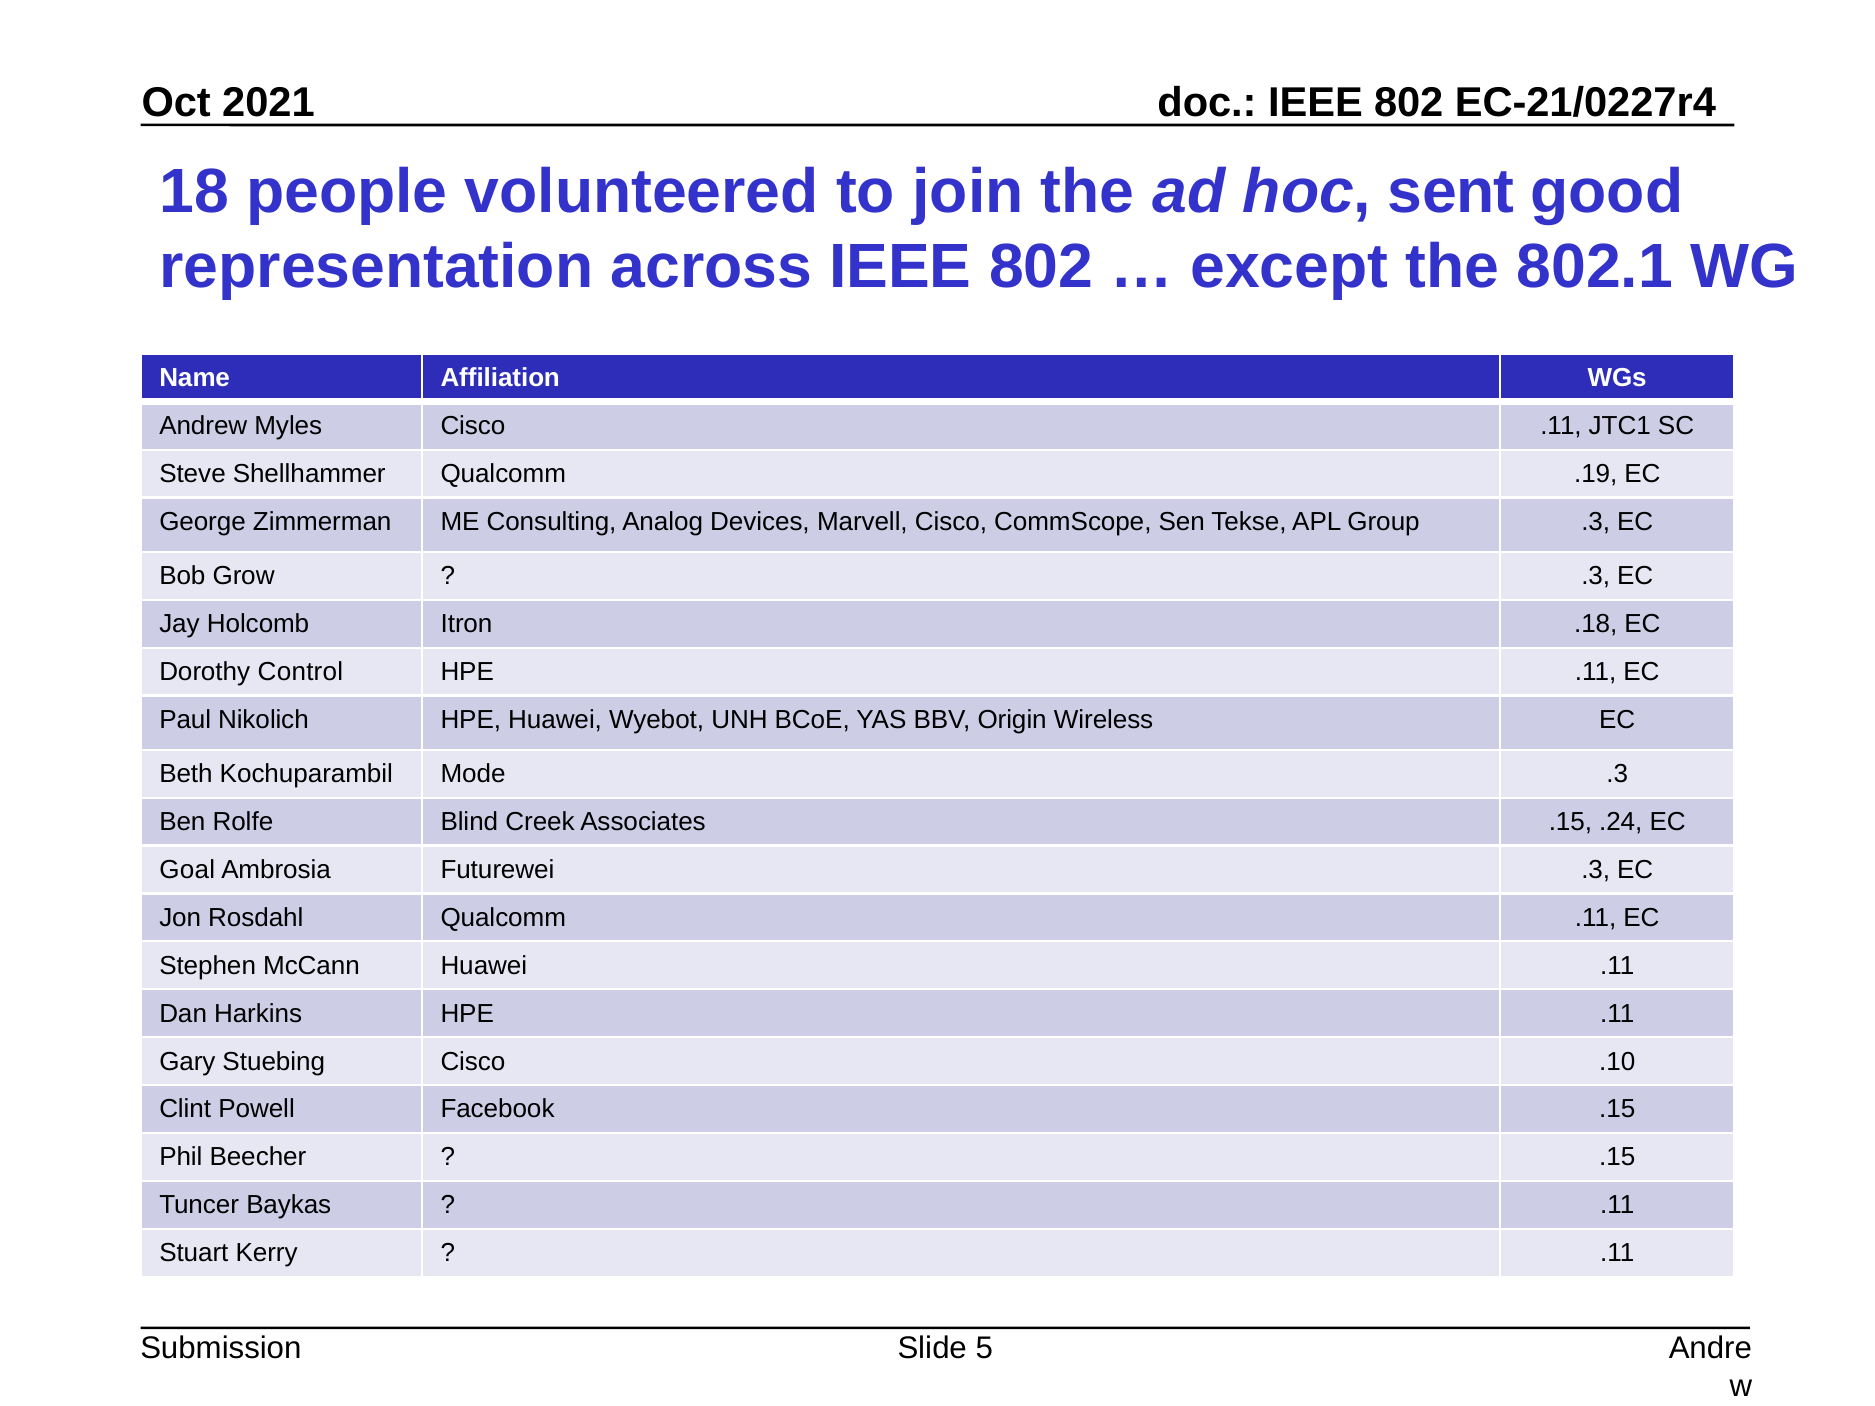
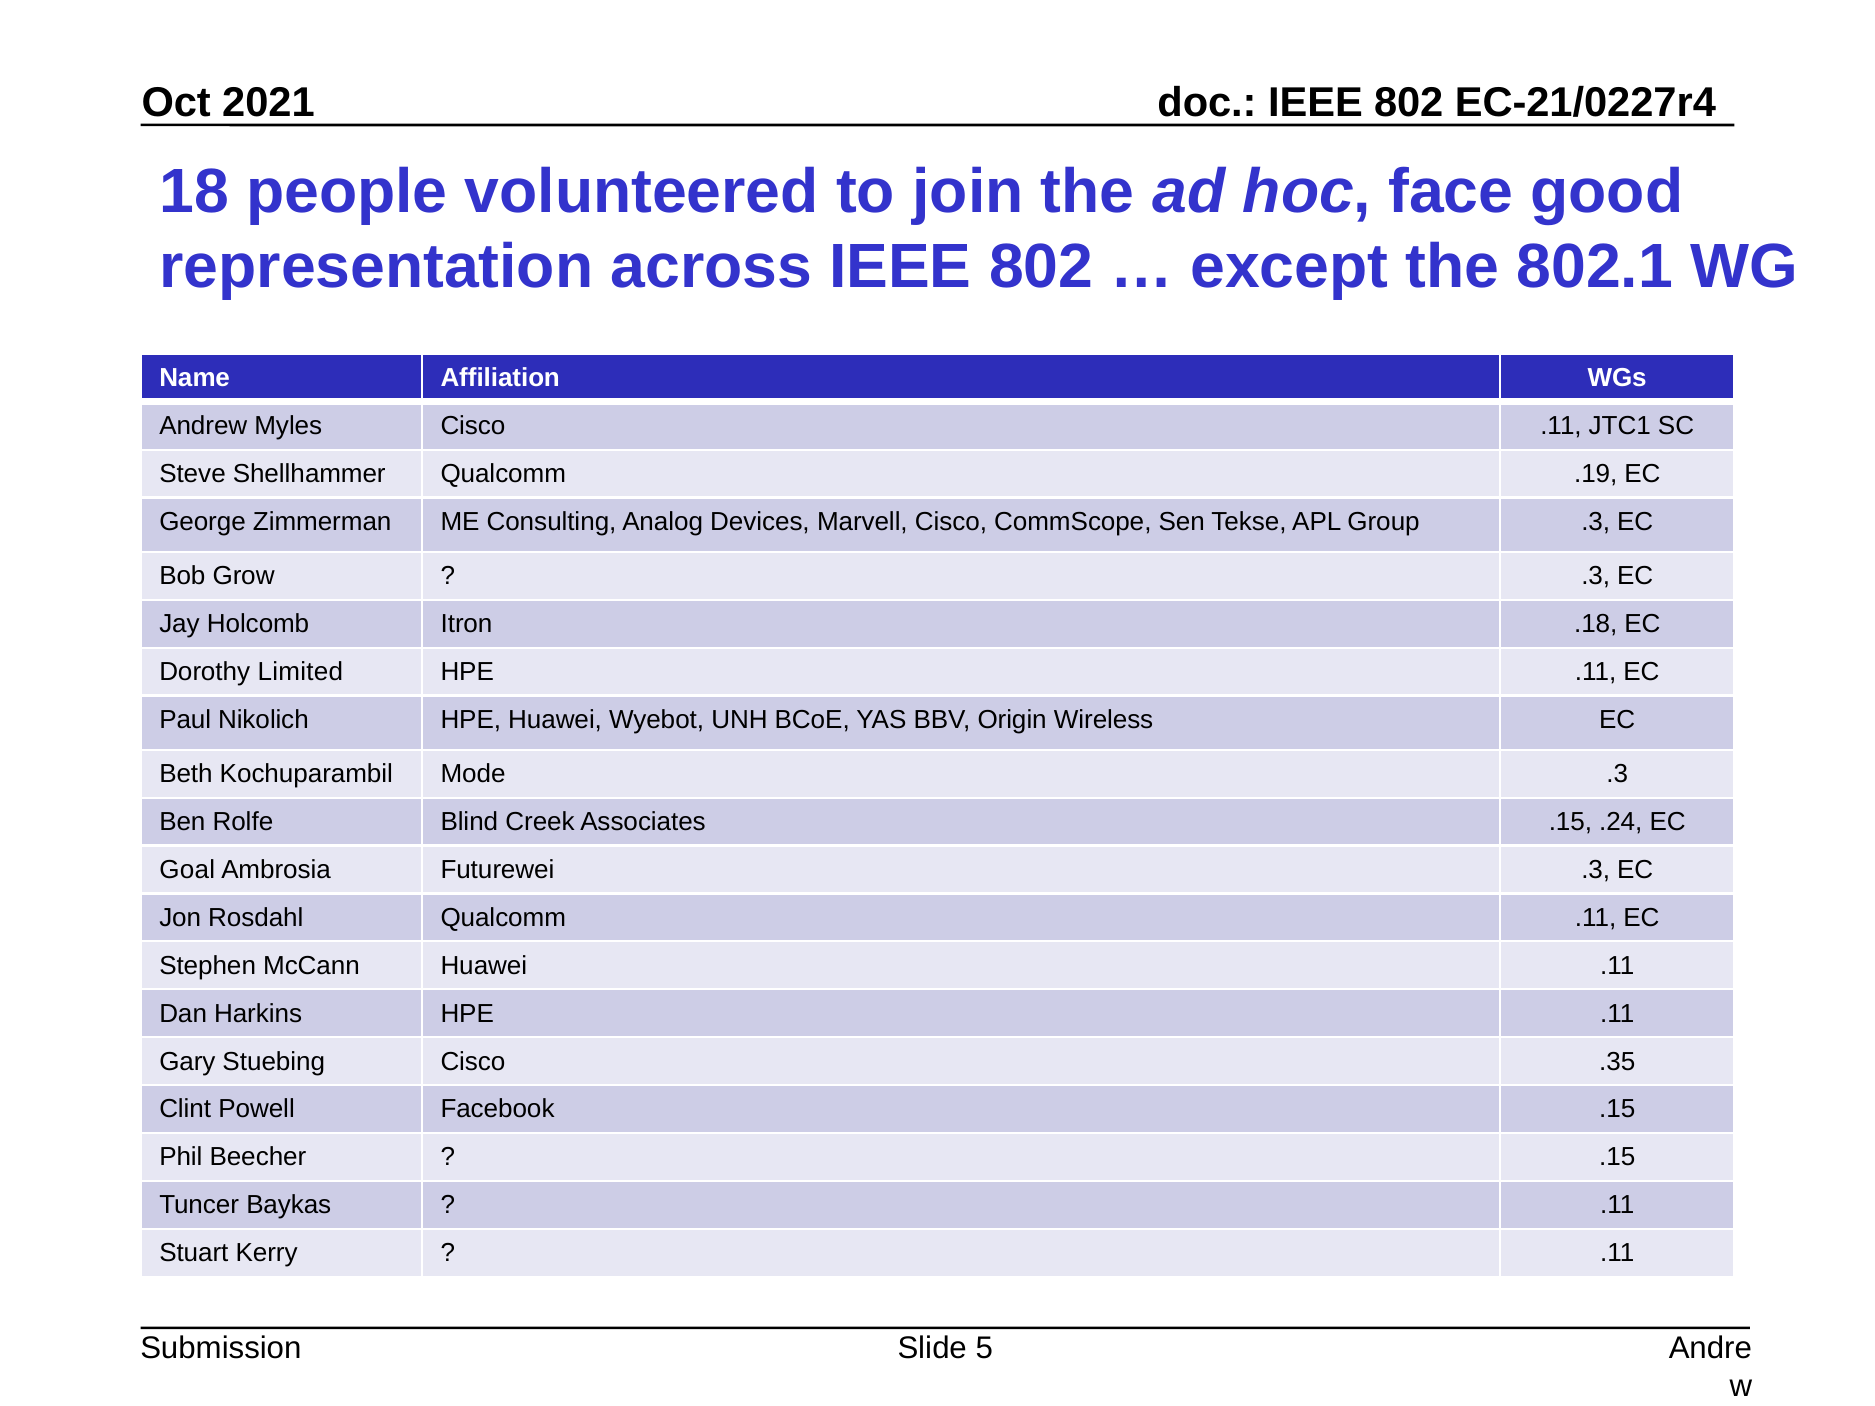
sent: sent -> face
Control: Control -> Limited
.10: .10 -> .35
